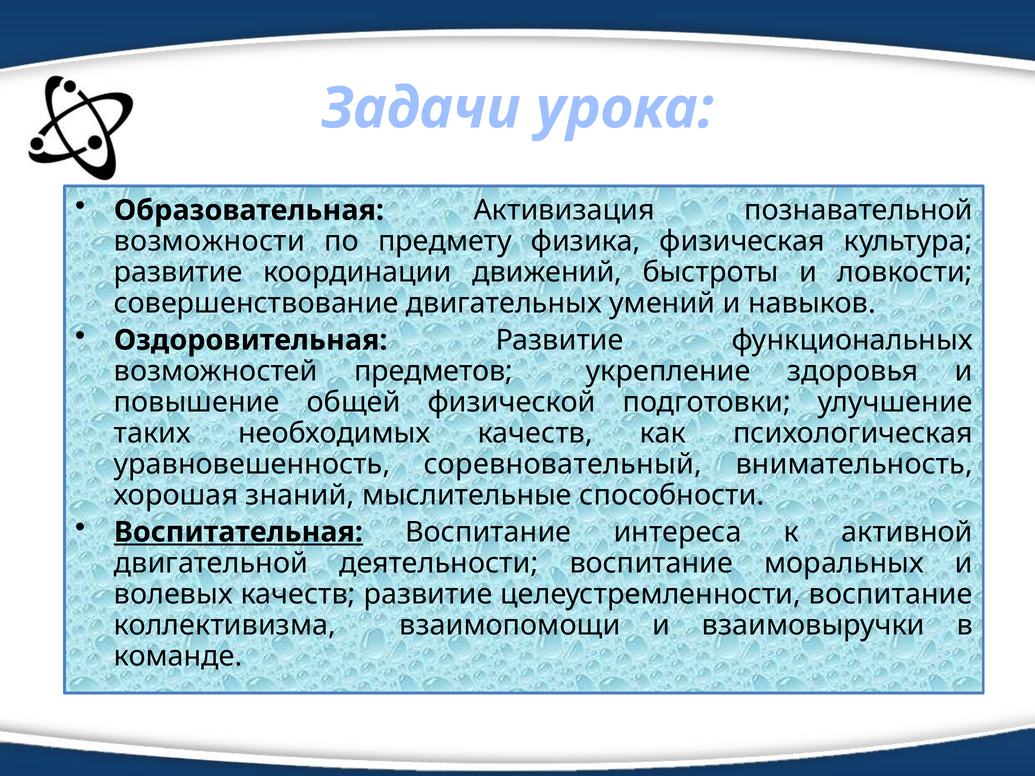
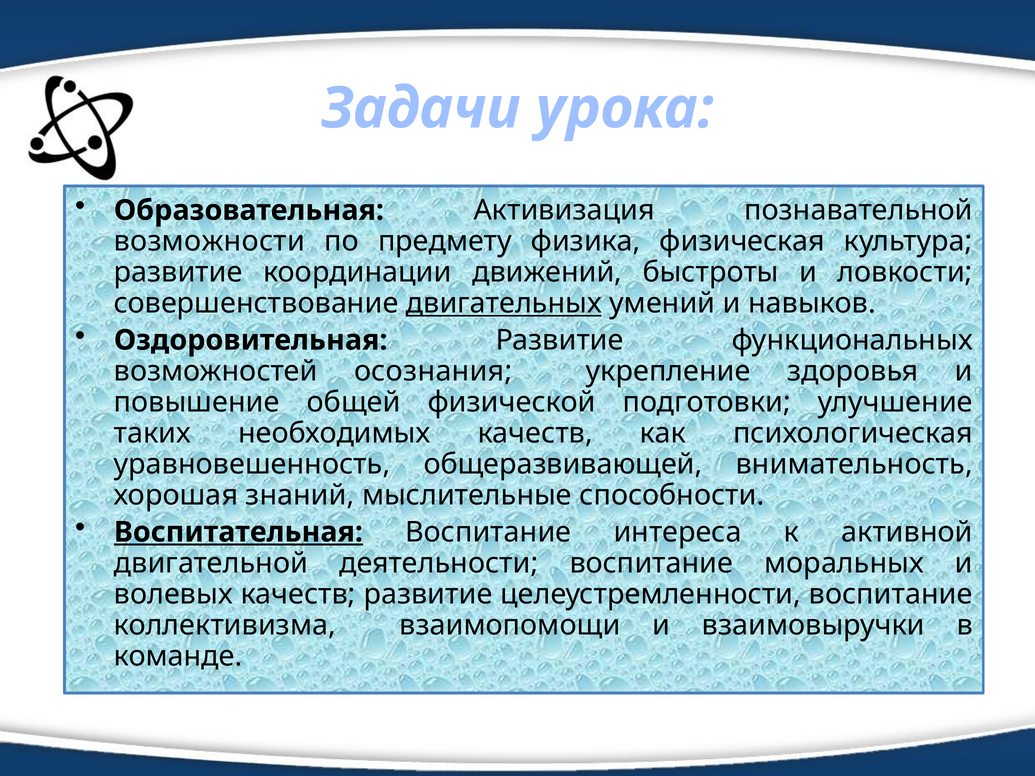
двигательных underline: none -> present
предметов: предметов -> осознания
соревновательный: соревновательный -> общеразвивающей
